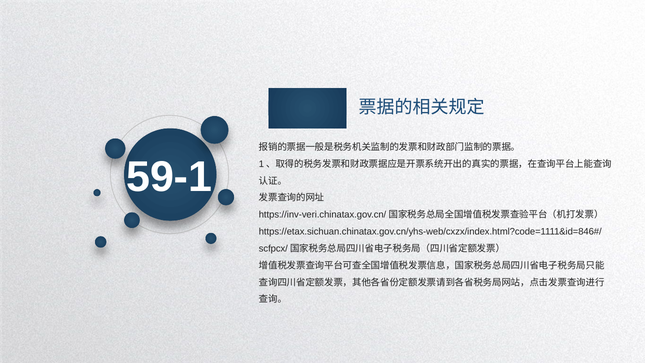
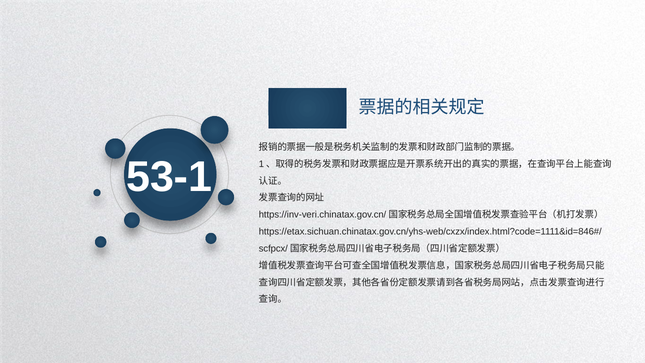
59-1: 59-1 -> 53-1
